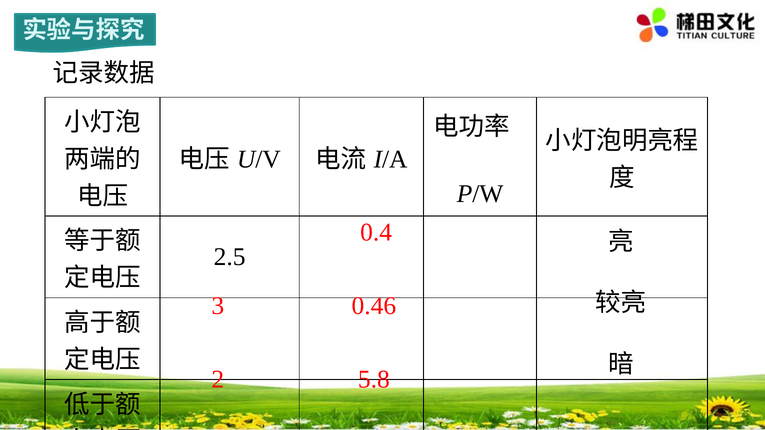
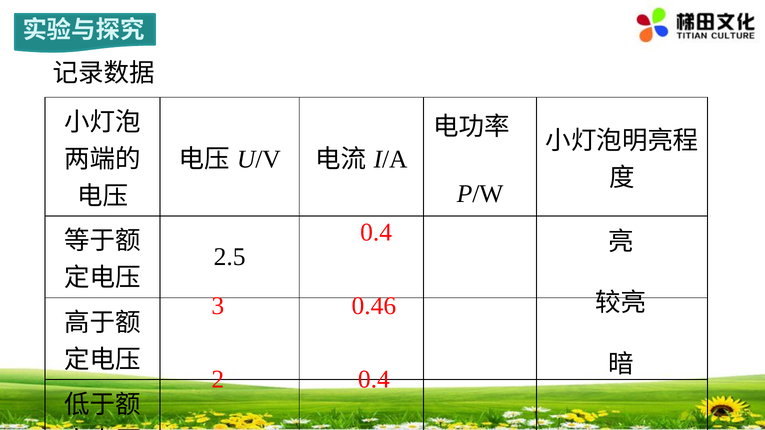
2 5.8: 5.8 -> 0.4
